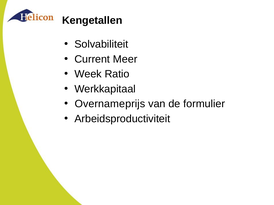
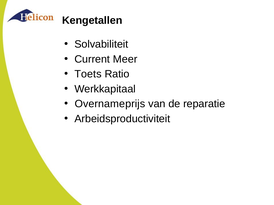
Week: Week -> Toets
formulier: formulier -> reparatie
